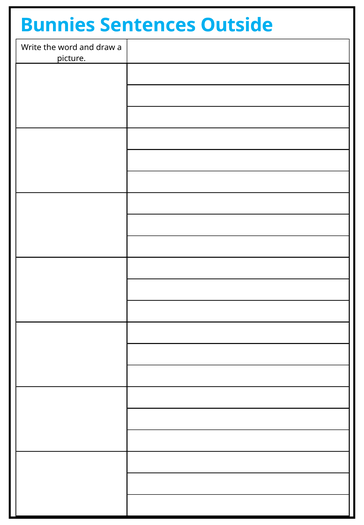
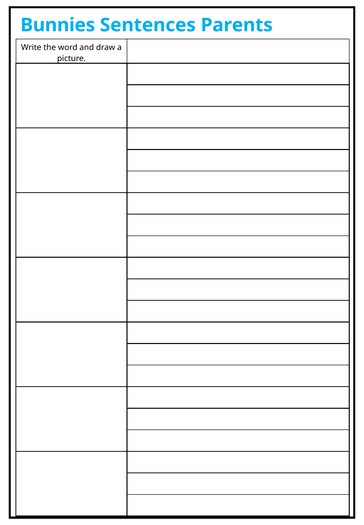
Outside: Outside -> Parents
